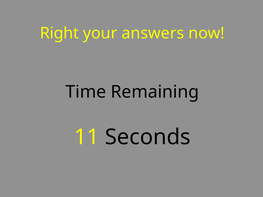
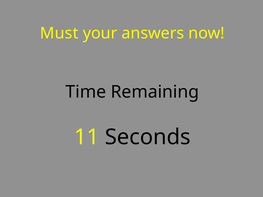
Right: Right -> Must
